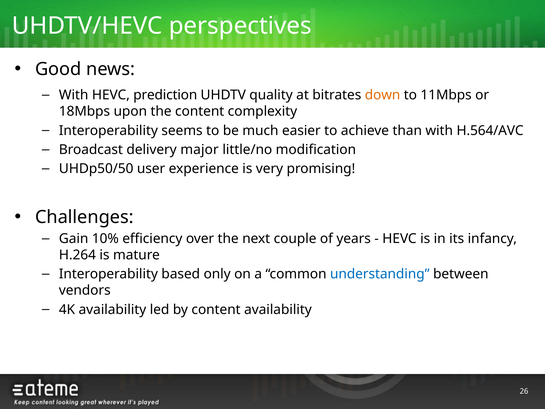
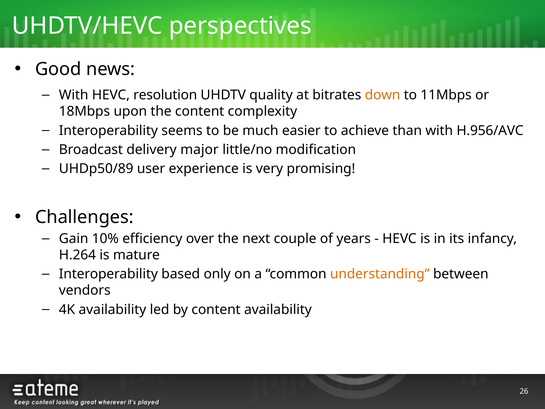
prediction: prediction -> resolution
H.564/AVC: H.564/AVC -> H.956/AVC
UHDp50/50: UHDp50/50 -> UHDp50/89
understanding colour: blue -> orange
